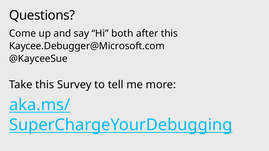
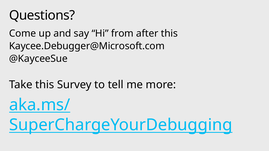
both: both -> from
